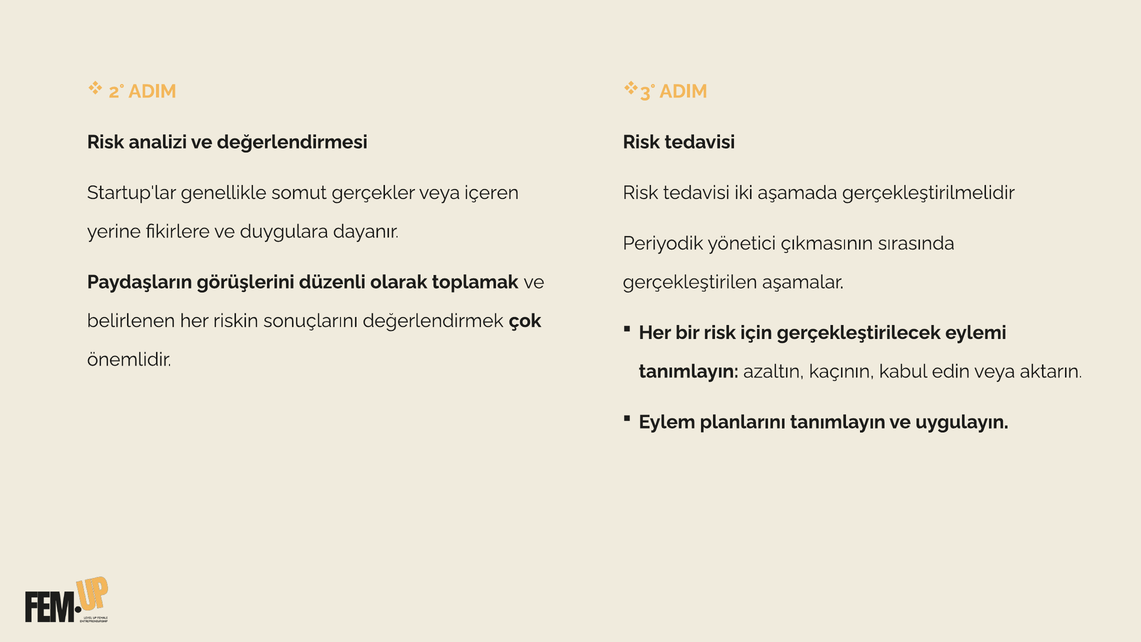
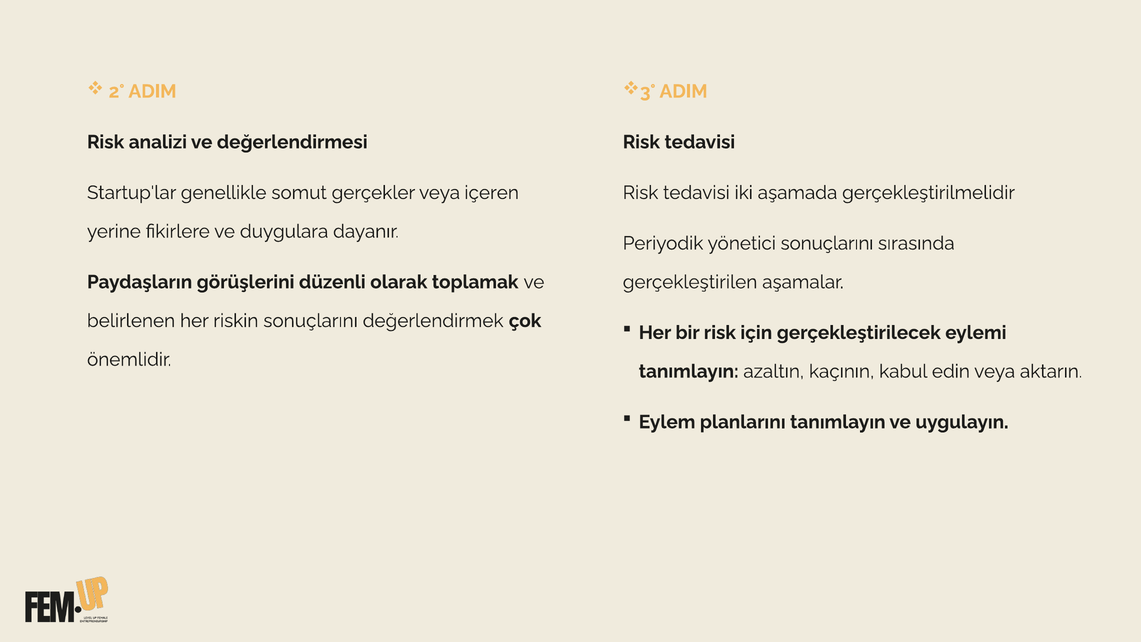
yönetici çıkmasının: çıkmasının -> sonuçlarını
